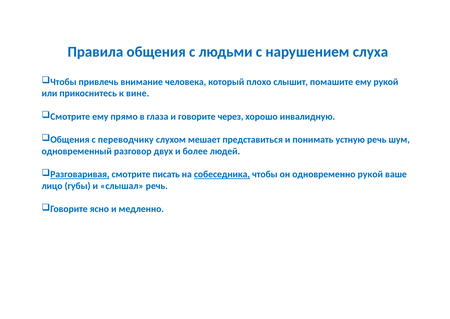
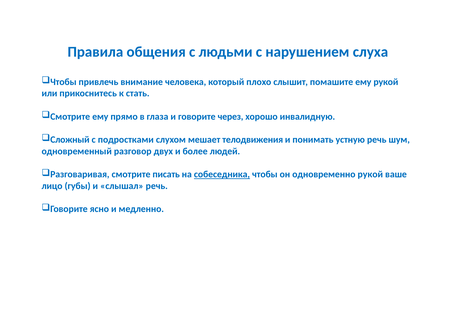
вине: вине -> стать
Общения at (70, 139): Общения -> Сложный
переводчику: переводчику -> подростками
представиться: представиться -> телодвижения
Разговаривая underline: present -> none
